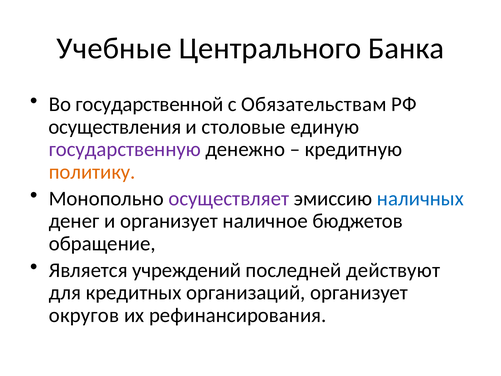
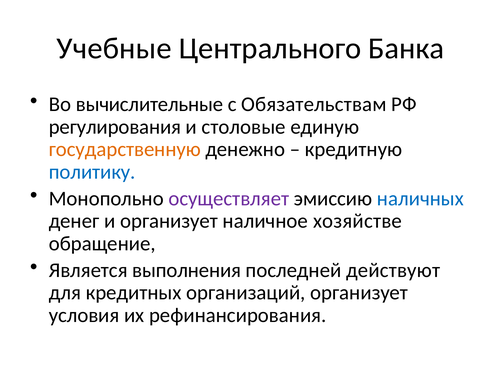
государственной: государственной -> вычислительные
осуществления: осуществления -> регулирования
государственную colour: purple -> orange
политику colour: orange -> blue
бюджетов: бюджетов -> хозяйстве
учреждений: учреждений -> выполнения
округов: округов -> условия
